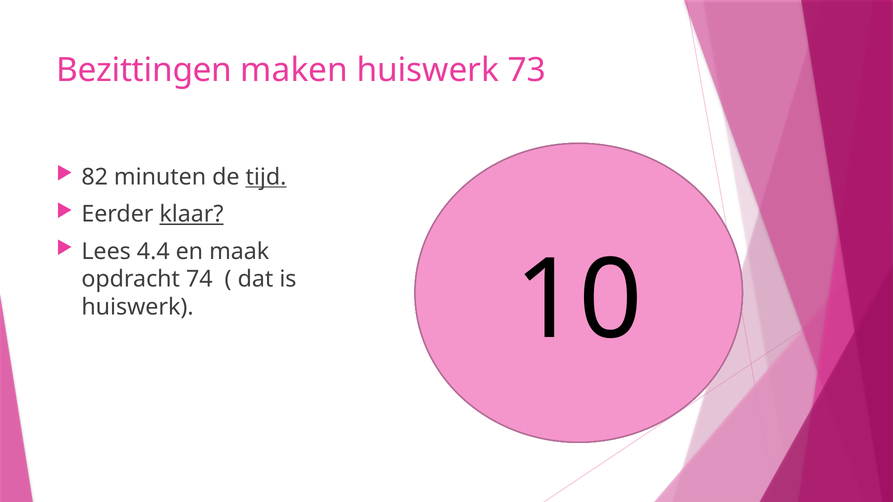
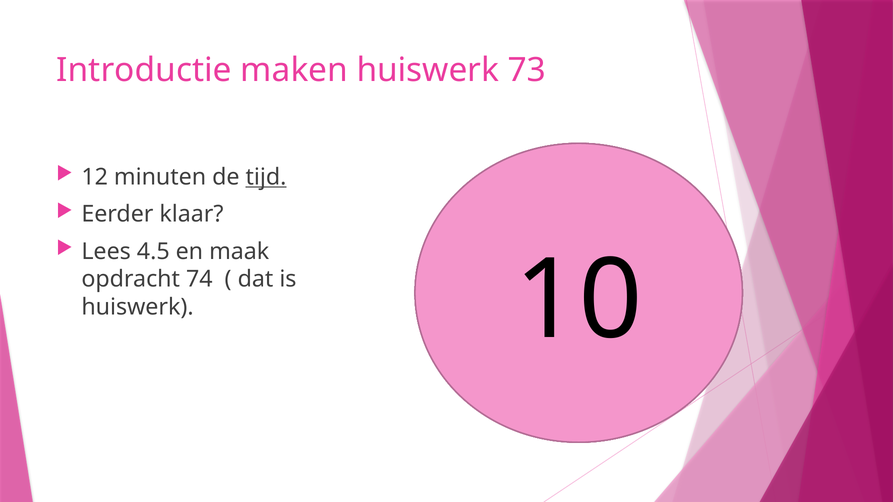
Bezittingen: Bezittingen -> Introductie
82: 82 -> 12
klaar underline: present -> none
4.4: 4.4 -> 4.5
